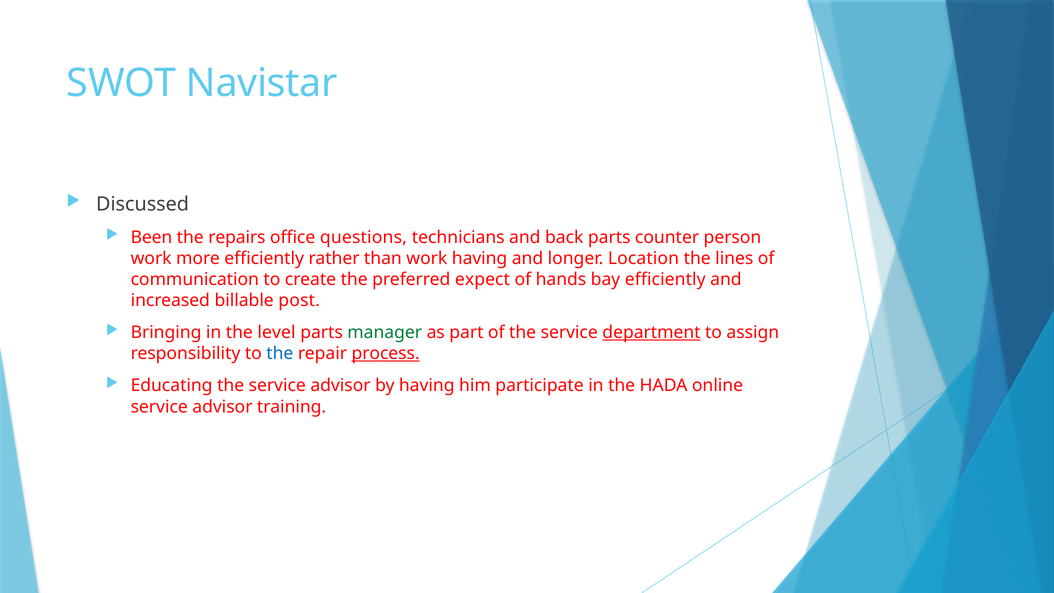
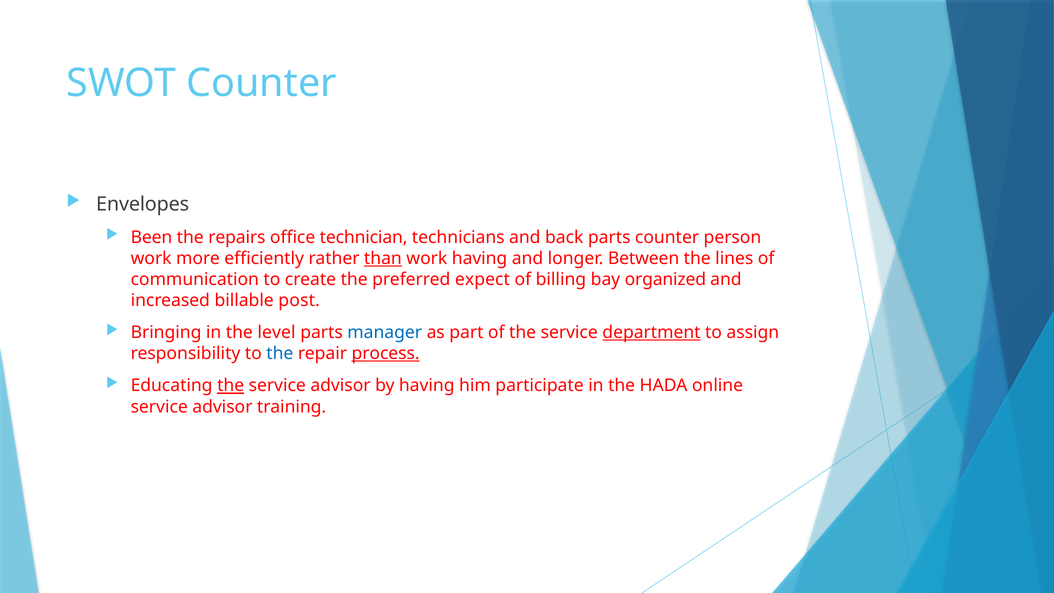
SWOT Navistar: Navistar -> Counter
Discussed: Discussed -> Envelopes
questions: questions -> technician
than underline: none -> present
Location: Location -> Between
hands: hands -> billing
bay efficiently: efficiently -> organized
manager colour: green -> blue
the at (231, 386) underline: none -> present
